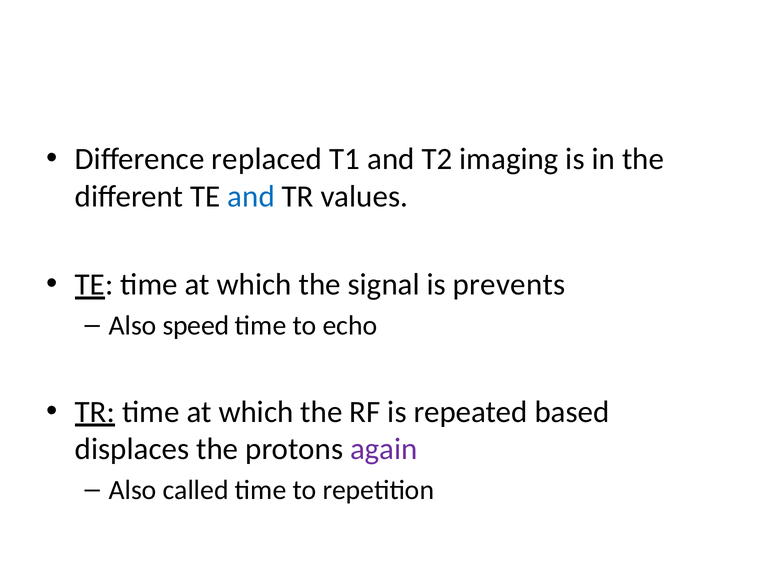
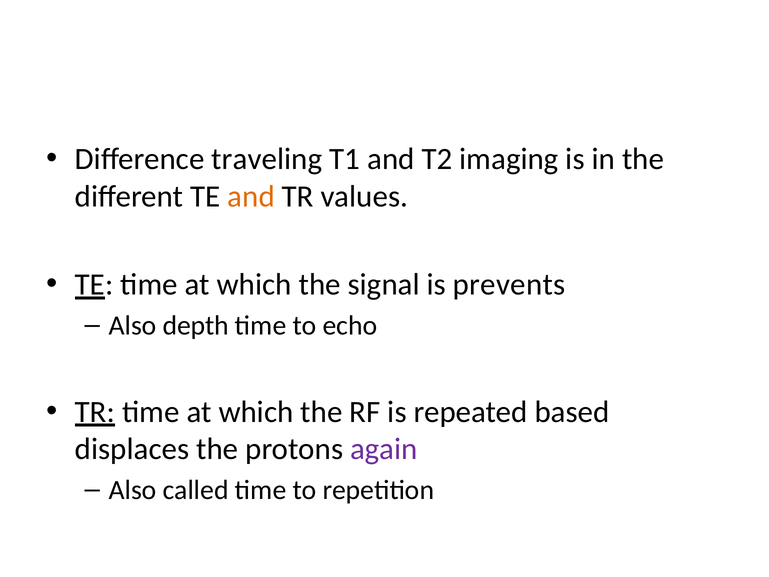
replaced: replaced -> traveling
and at (251, 196) colour: blue -> orange
speed: speed -> depth
